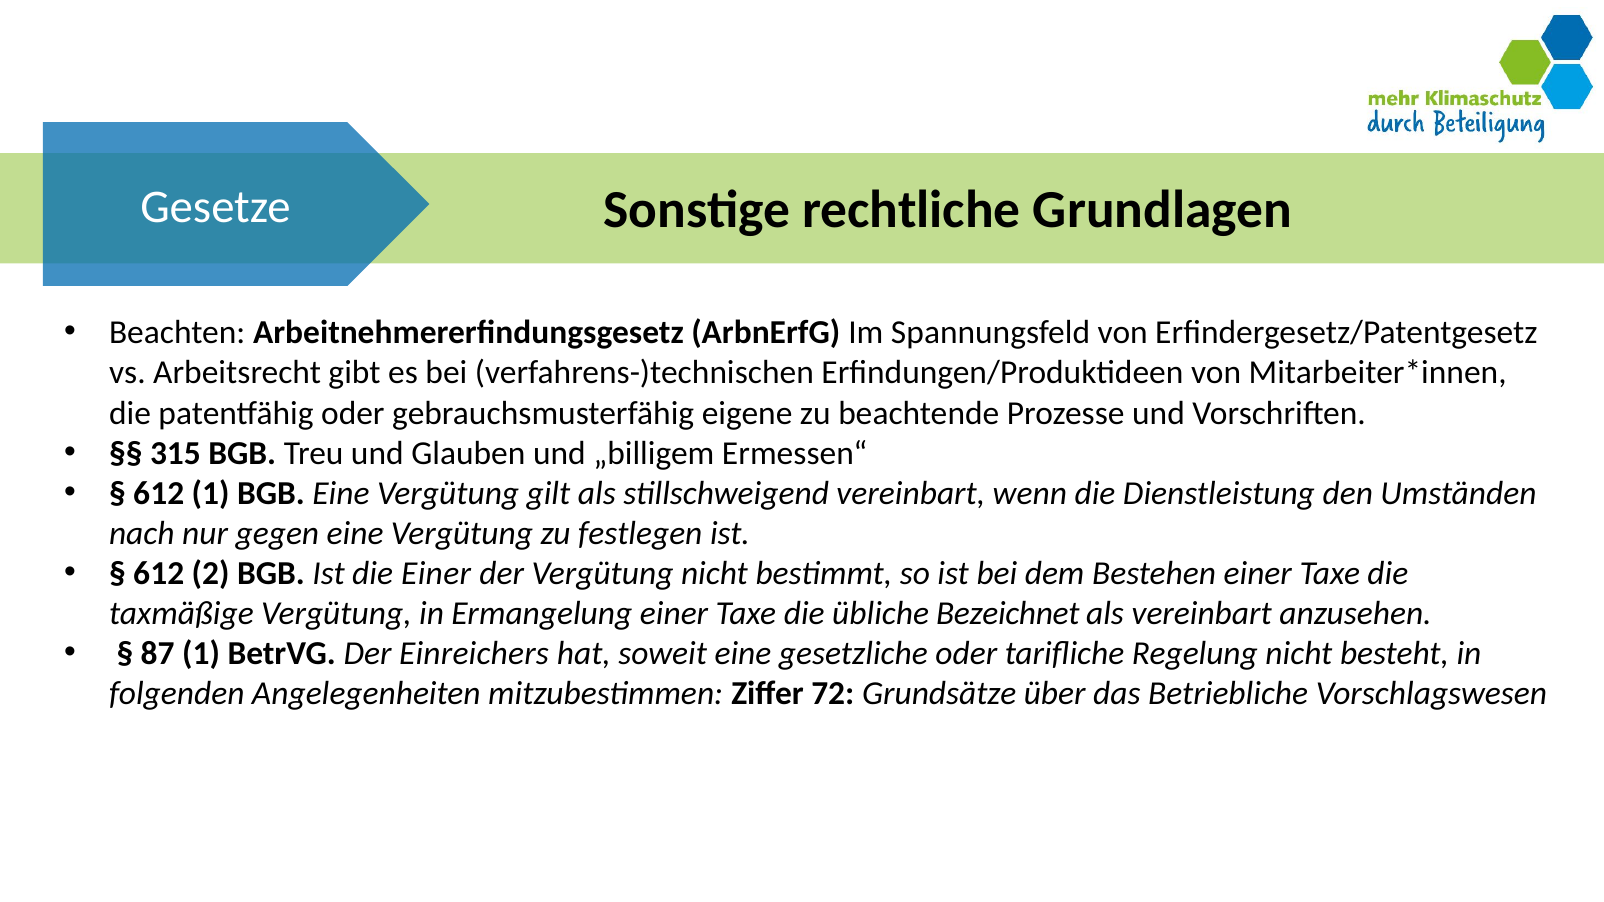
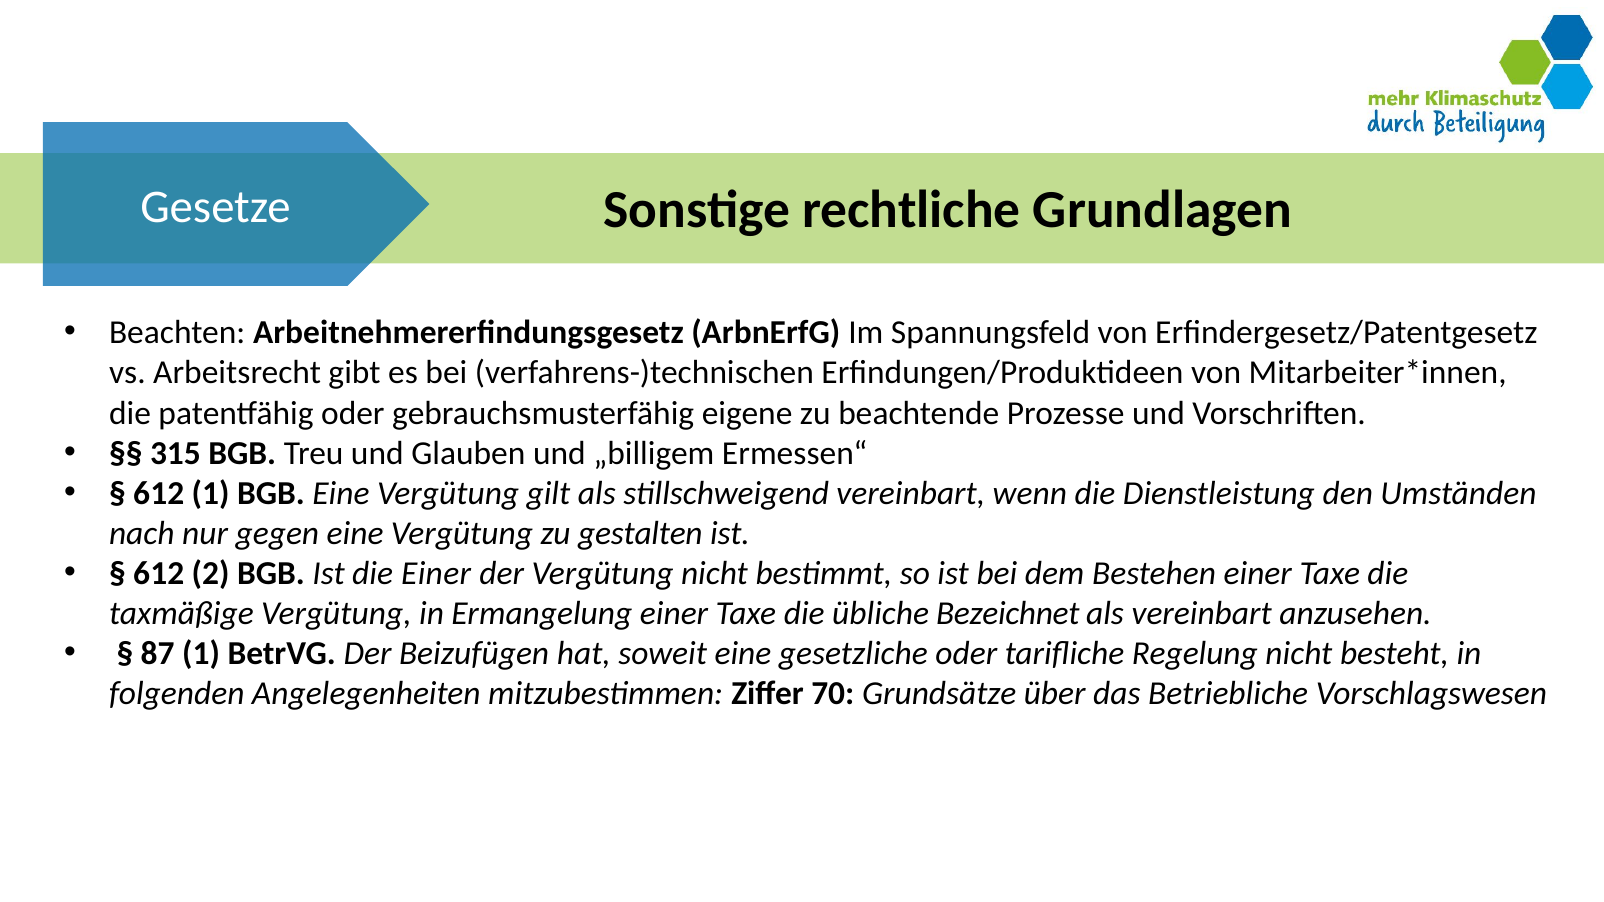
festlegen: festlegen -> gestalten
Einreichers: Einreichers -> Beizufügen
72: 72 -> 70
